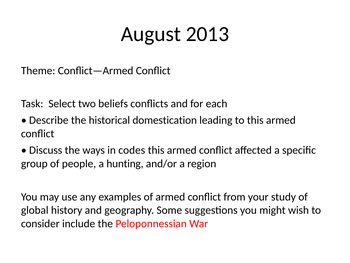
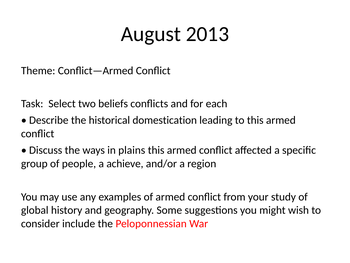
codes: codes -> plains
hunting: hunting -> achieve
